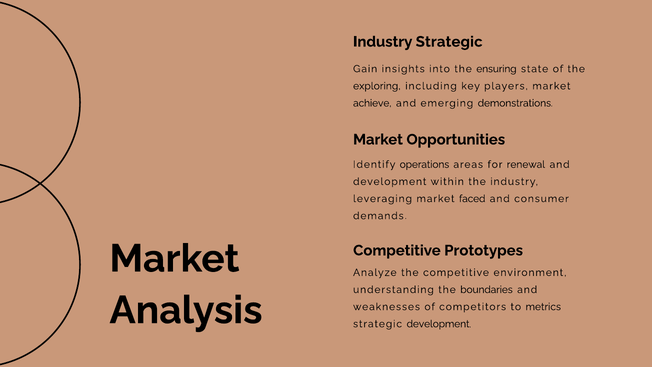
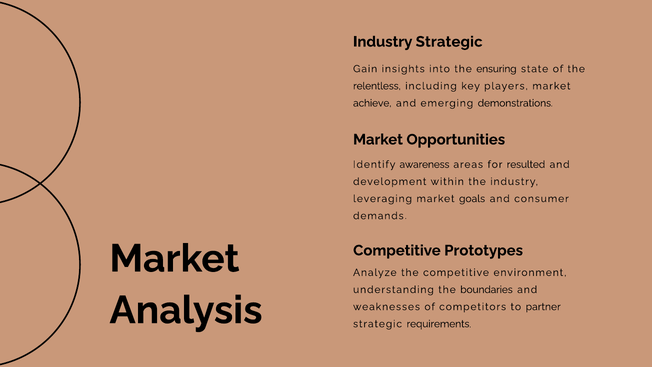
exploring: exploring -> relentless
operations: operations -> awareness
renewal: renewal -> resulted
faced: faced -> goals
metrics: metrics -> partner
strategic development: development -> requirements
